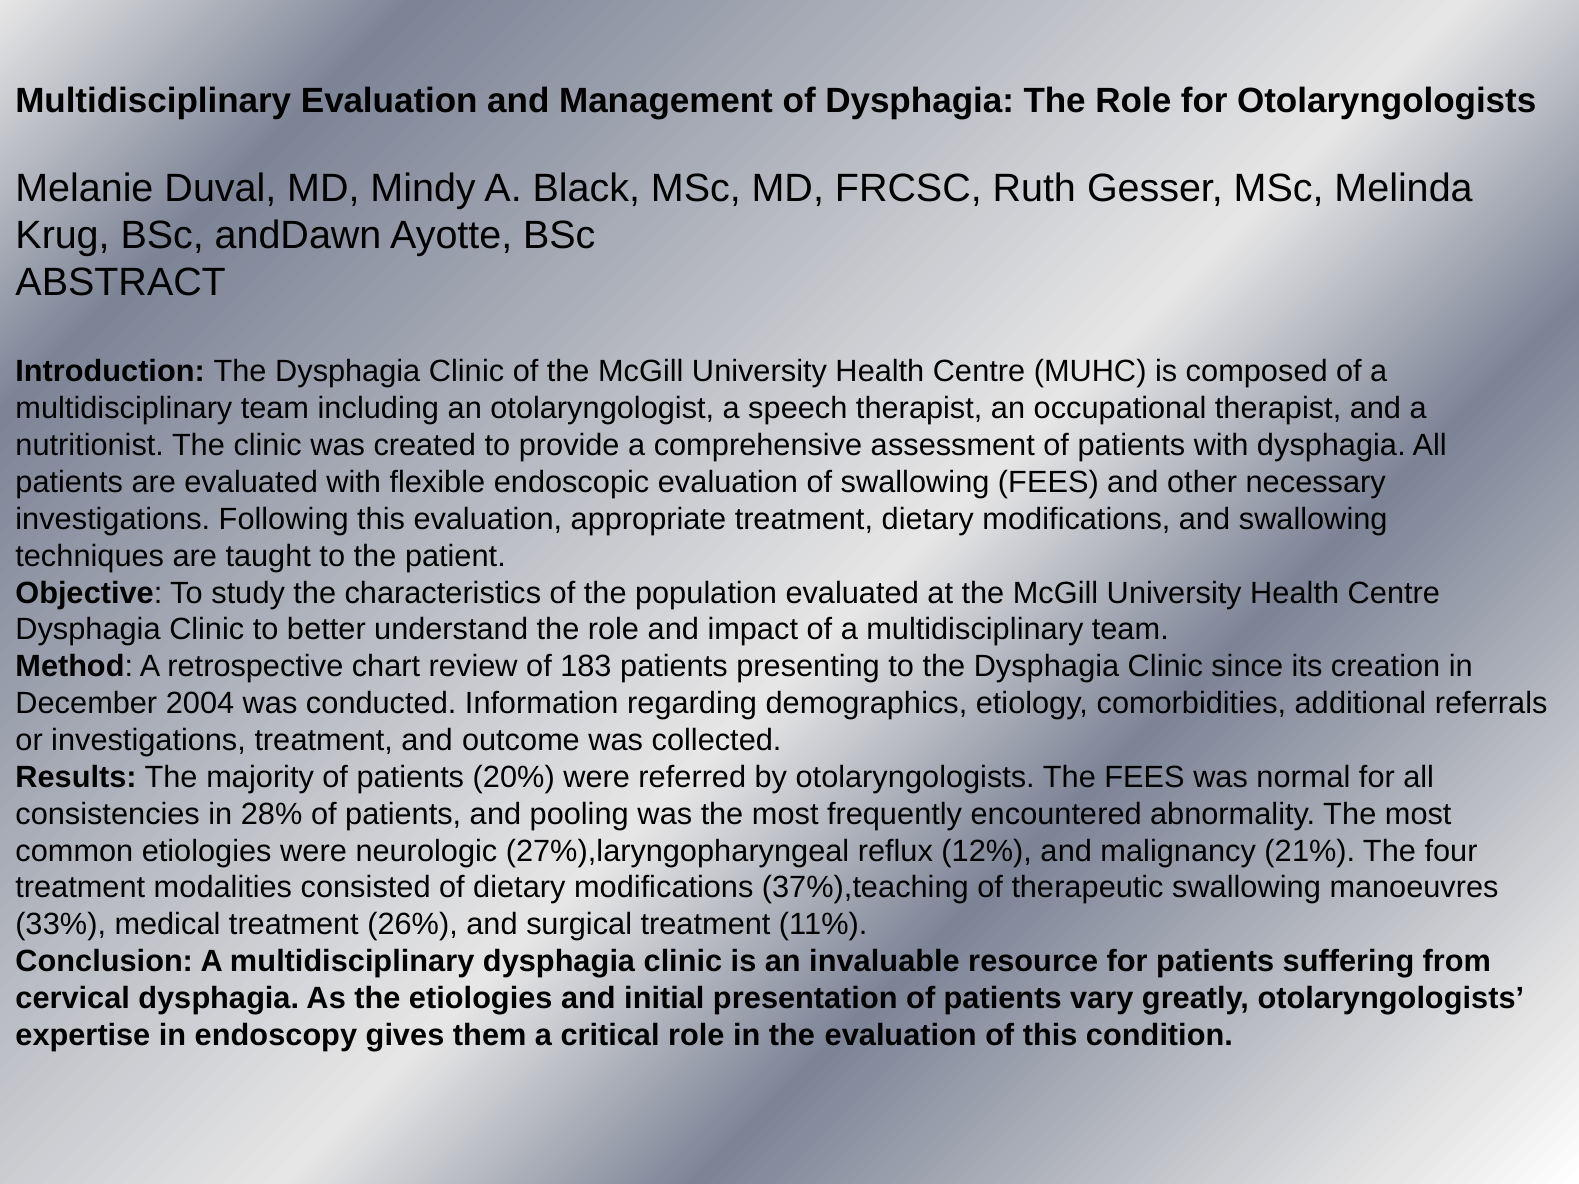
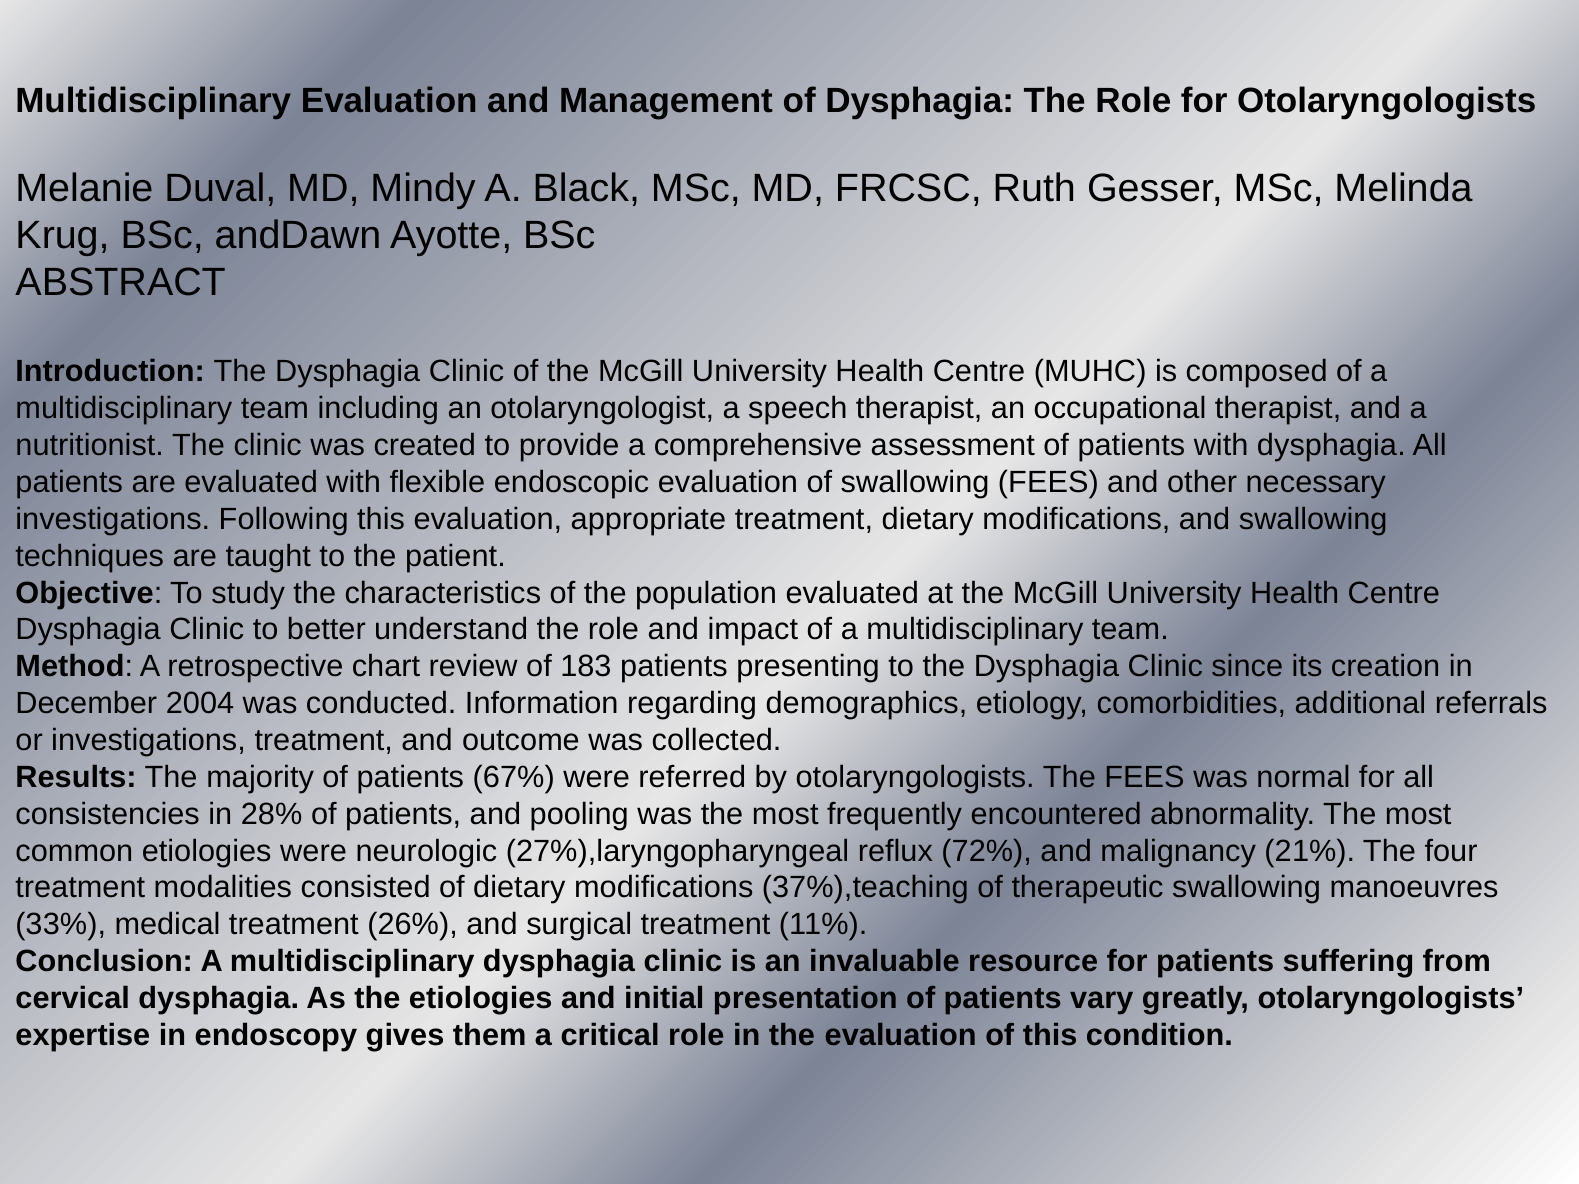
20%: 20% -> 67%
12%: 12% -> 72%
